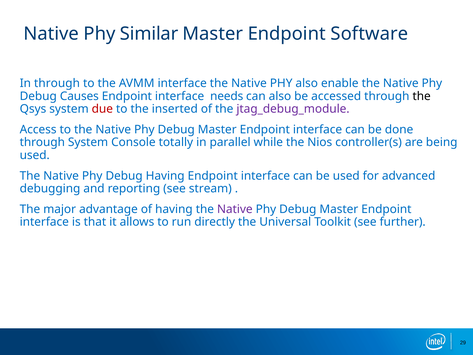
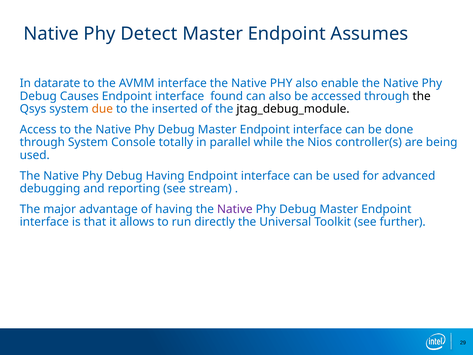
Similar: Similar -> Detect
Software: Software -> Assumes
In through: through -> datarate
needs: needs -> found
due colour: red -> orange
jtag_debug_module colour: purple -> black
